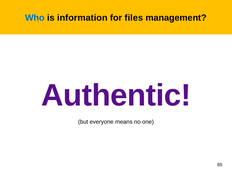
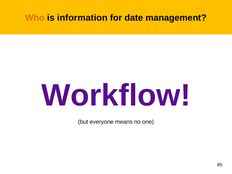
Who colour: blue -> orange
files: files -> date
Authentic: Authentic -> Workflow
